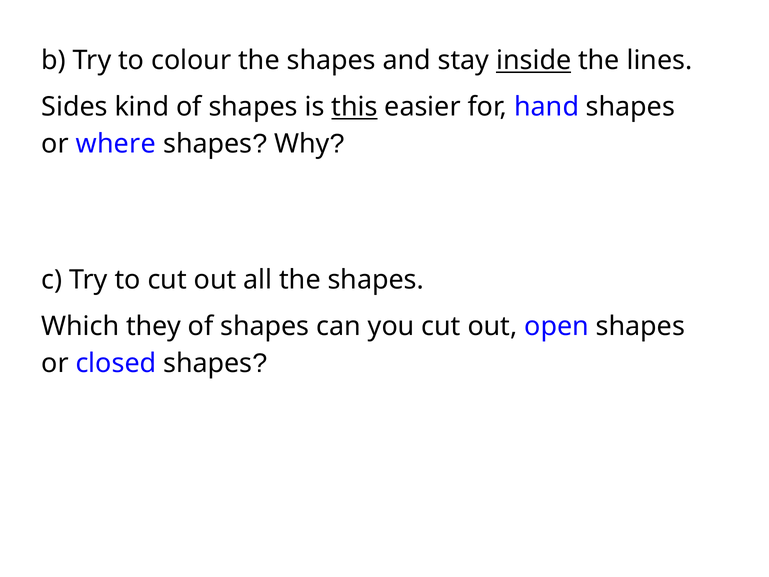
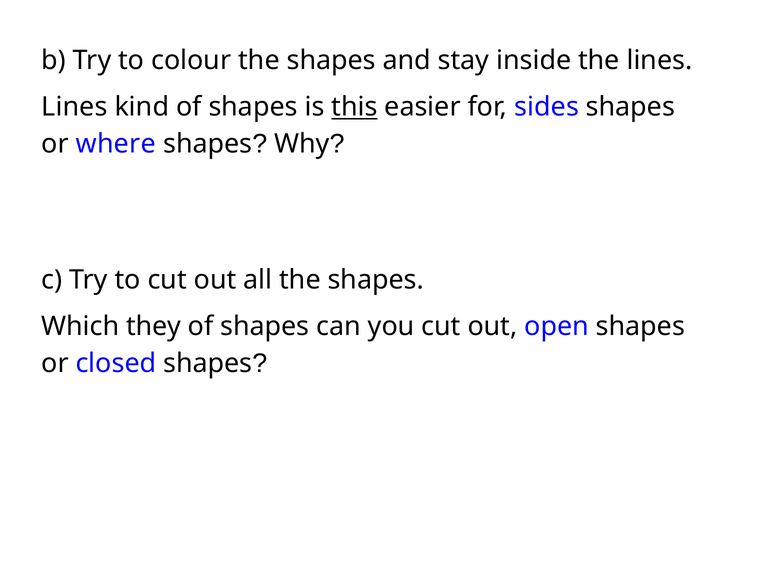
inside underline: present -> none
Sides at (75, 107): Sides -> Lines
hand: hand -> sides
